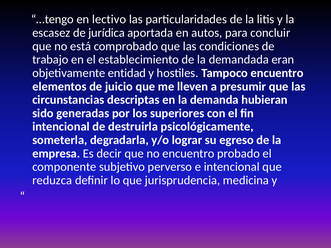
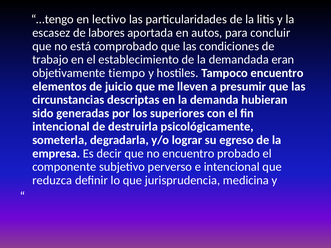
jurídica: jurídica -> labores
entidad: entidad -> tiempo
